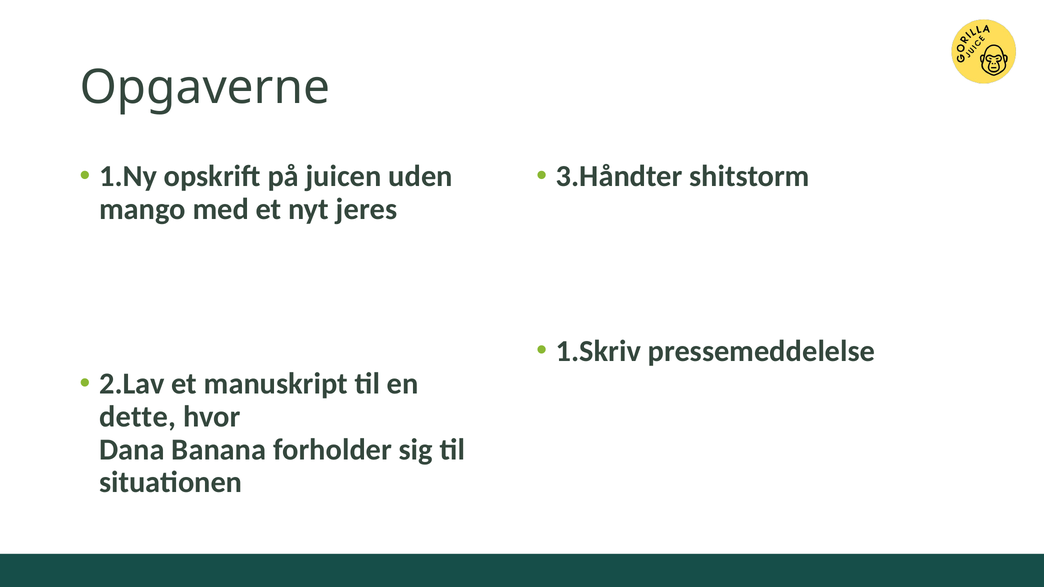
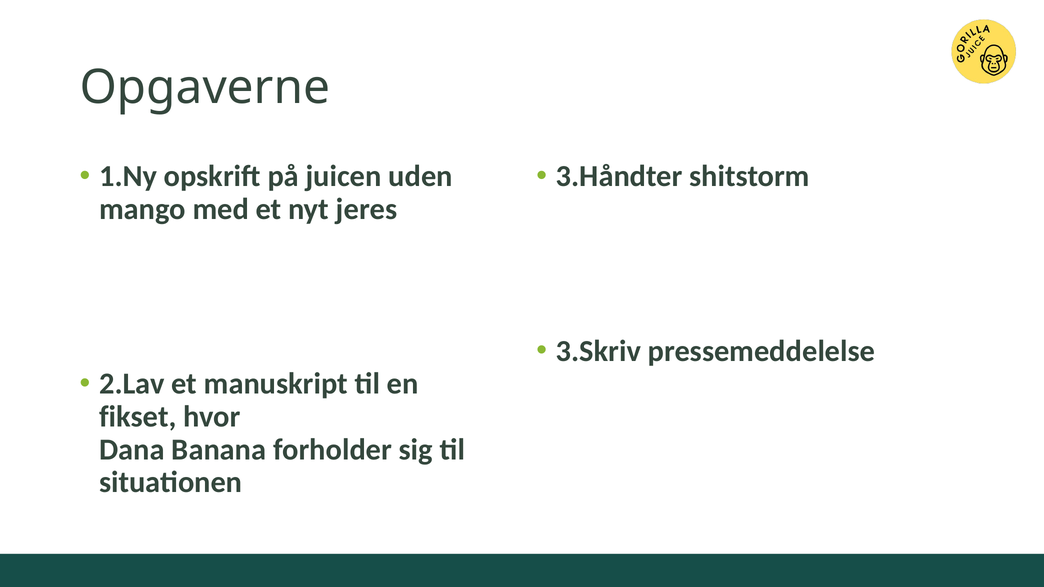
1.Skriv: 1.Skriv -> 3.Skriv
dette: dette -> fikset
